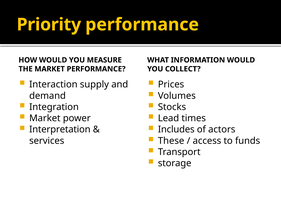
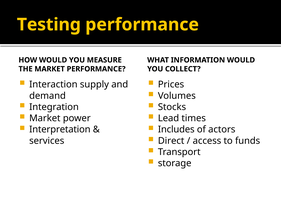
Priority: Priority -> Testing
These: These -> Direct
